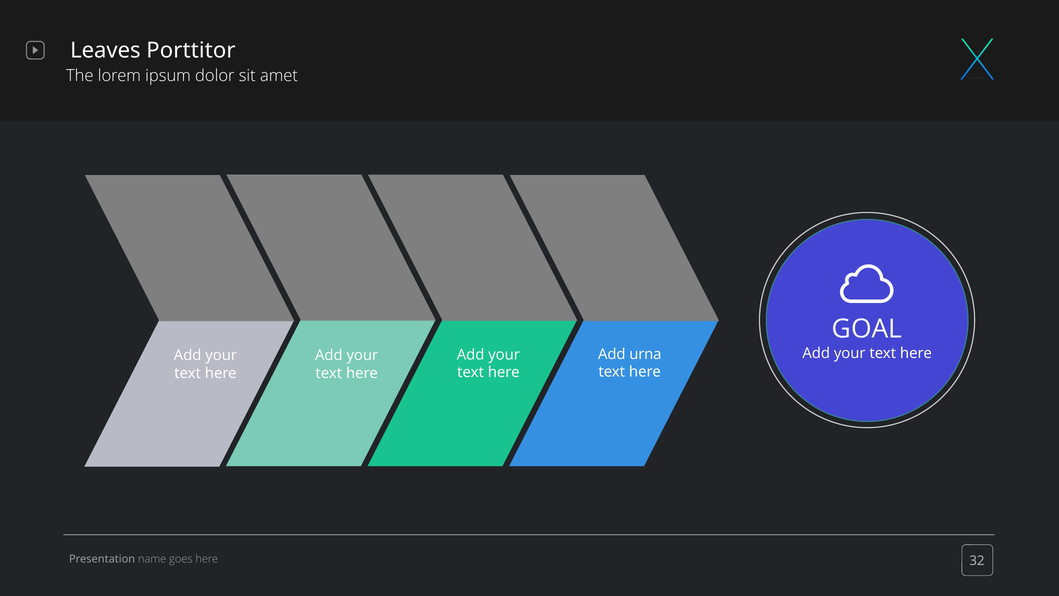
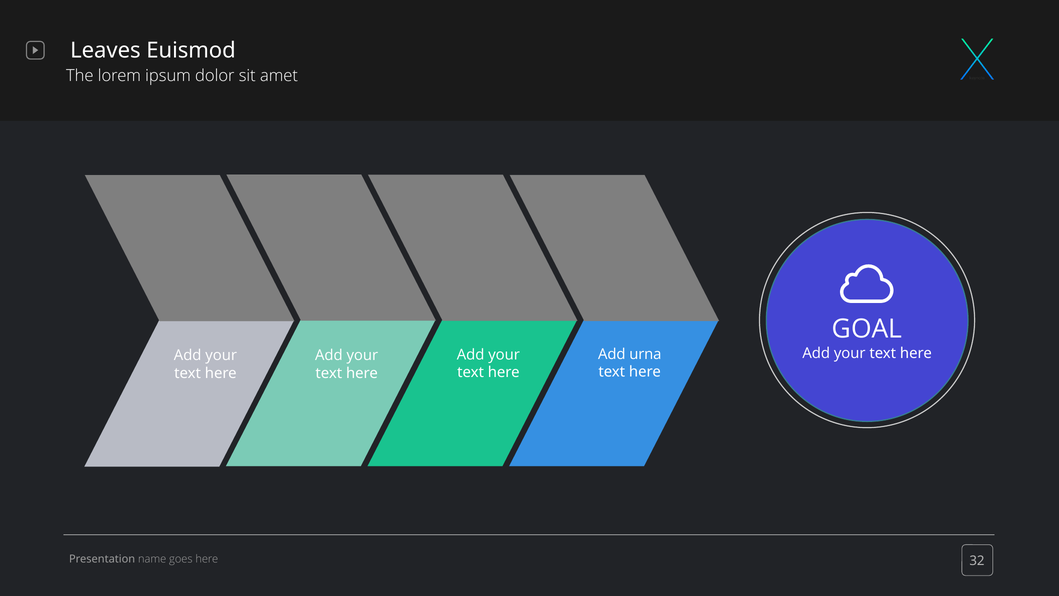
Porttitor: Porttitor -> Euismod
